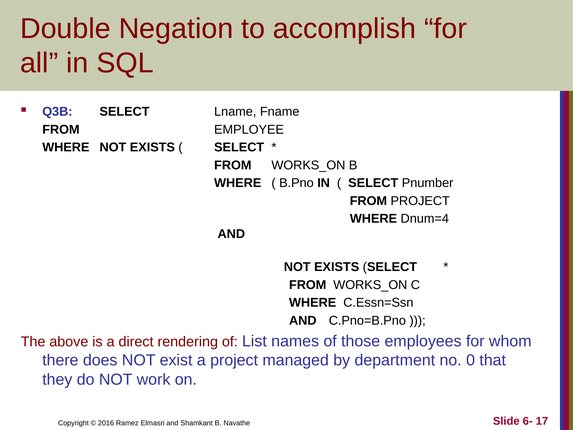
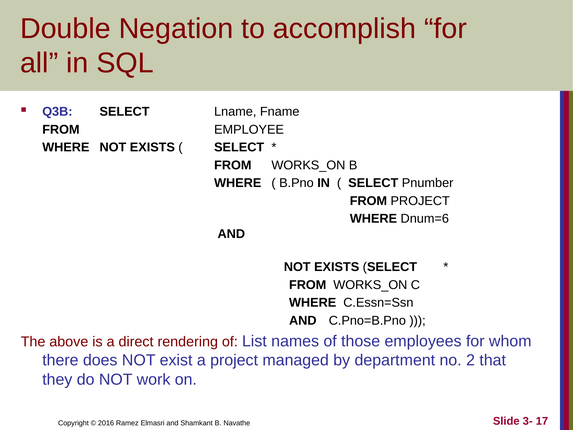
Dnum=4: Dnum=4 -> Dnum=6
0: 0 -> 2
6-: 6- -> 3-
